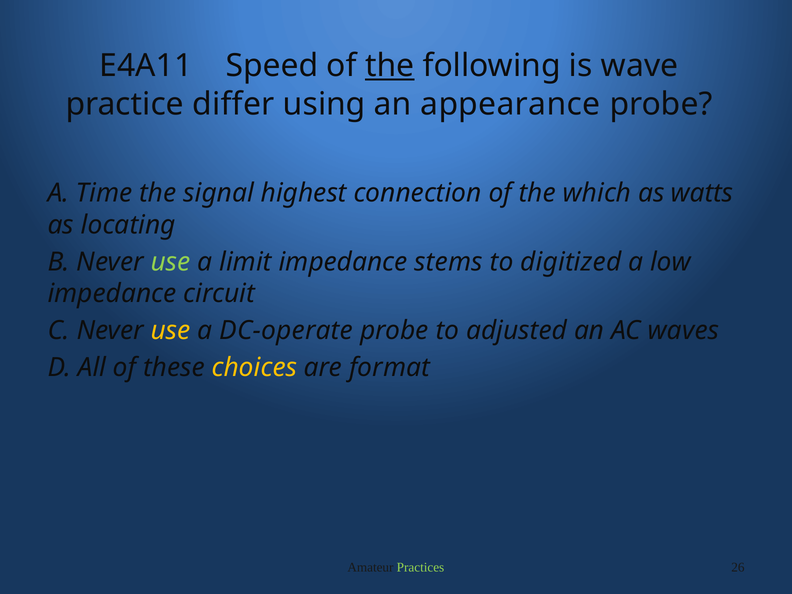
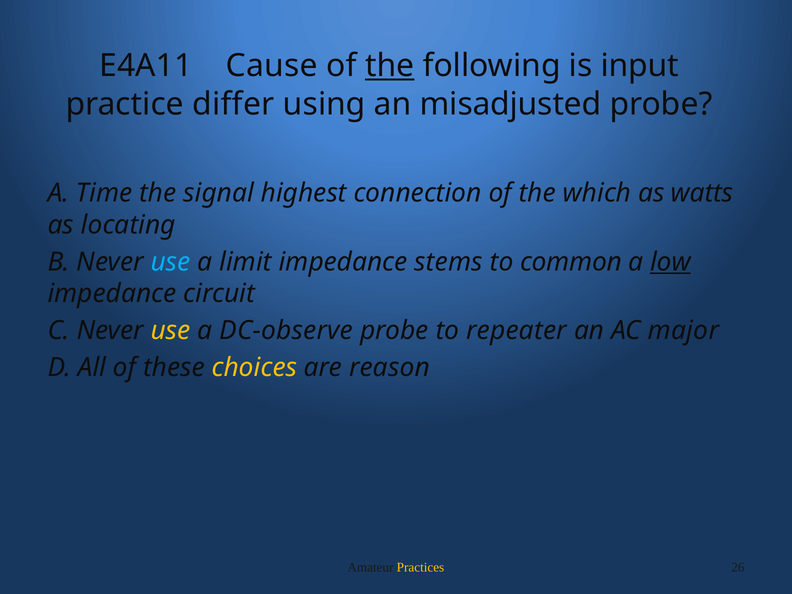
Speed: Speed -> Cause
wave: wave -> input
appearance: appearance -> misadjusted
use at (171, 262) colour: light green -> light blue
digitized: digitized -> common
low underline: none -> present
DC-operate: DC-operate -> DC-observe
adjusted: adjusted -> repeater
waves: waves -> major
format: format -> reason
Practices colour: light green -> yellow
